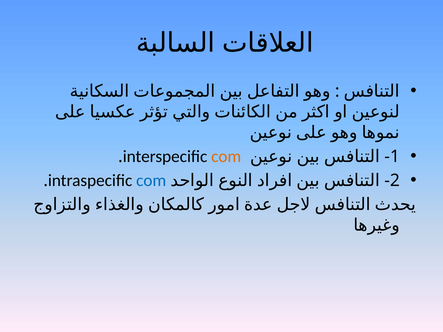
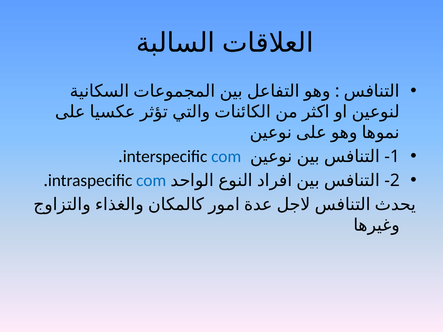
com at (226, 157) colour: orange -> blue
